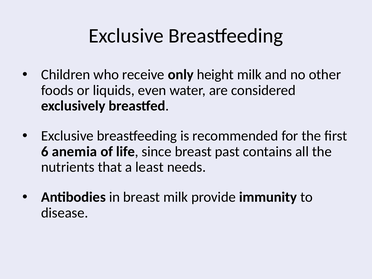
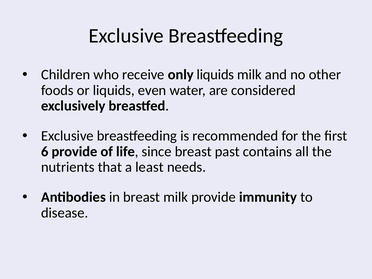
only height: height -> liquids
6 anemia: anemia -> provide
